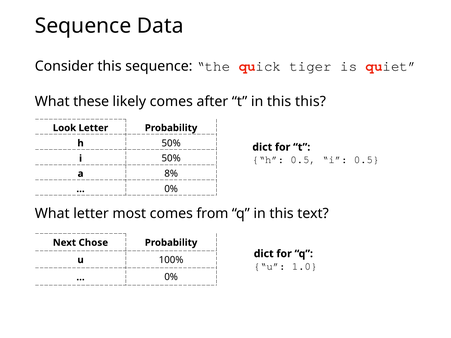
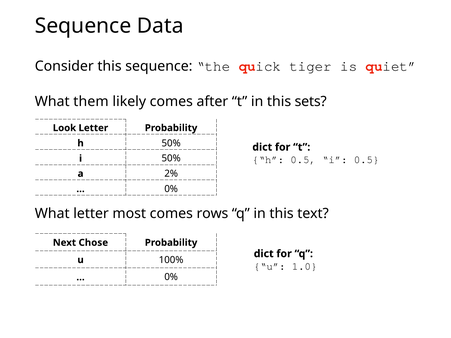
these: these -> them
this this: this -> sets
8%: 8% -> 2%
from: from -> rows
